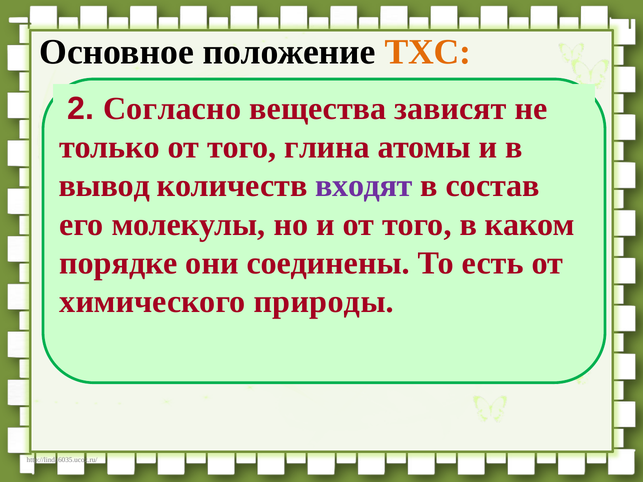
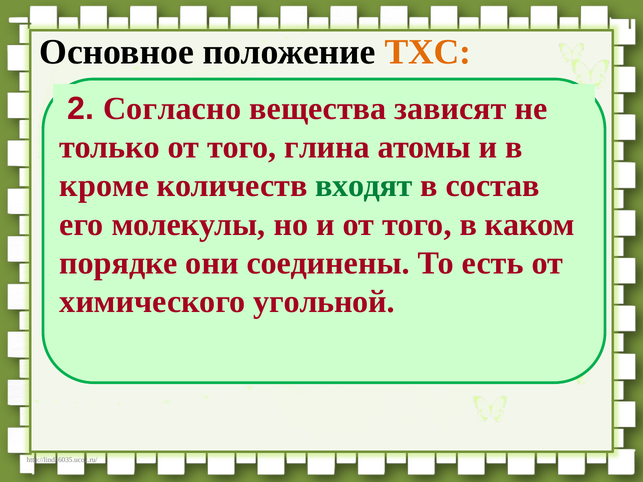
вывод: вывод -> кроме
входят colour: purple -> green
природы: природы -> угольной
